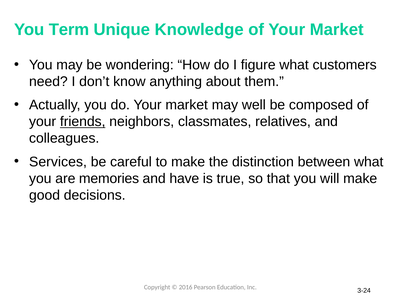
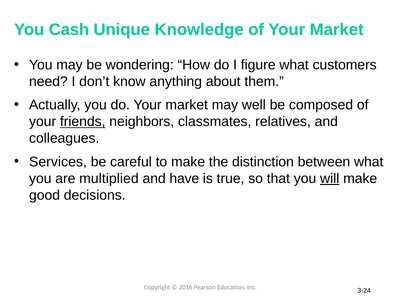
Term: Term -> Cash
memories: memories -> multiplied
will underline: none -> present
